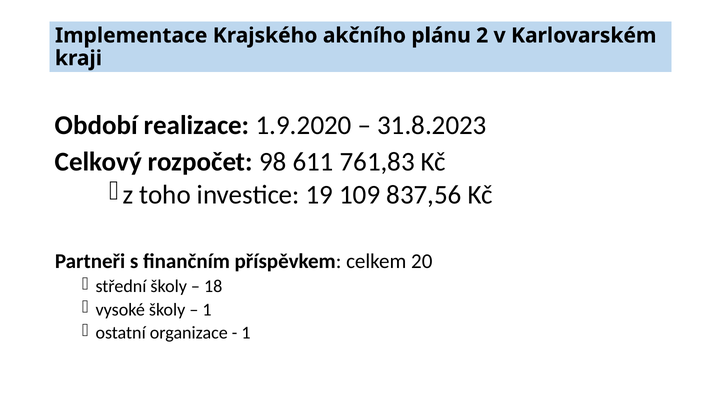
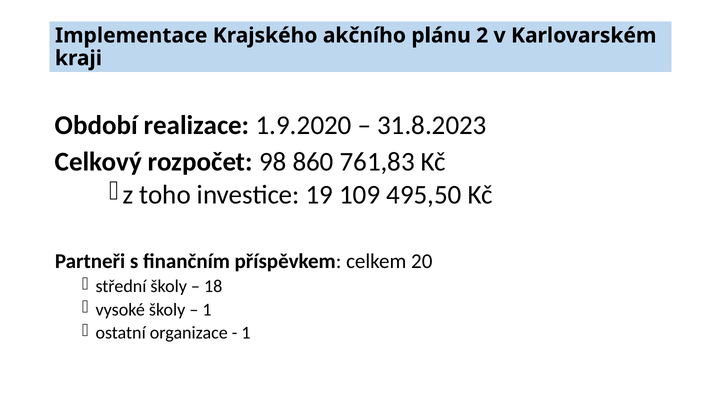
611: 611 -> 860
837,56: 837,56 -> 495,50
